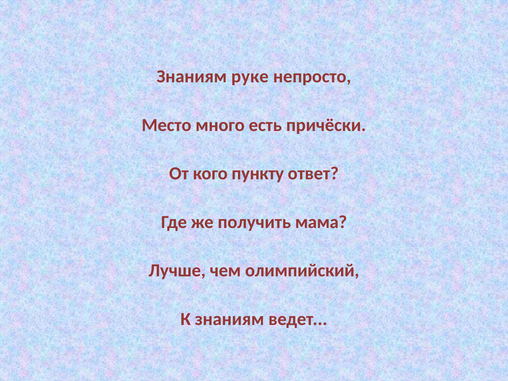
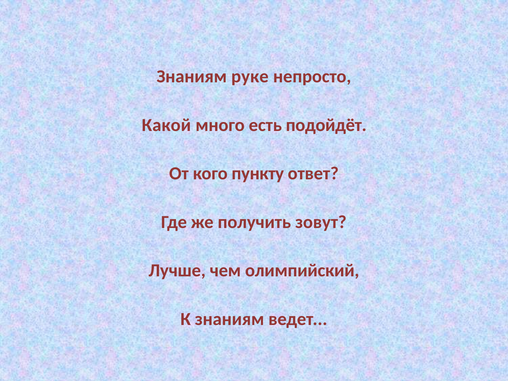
Место: Место -> Какой
причёски: причёски -> подойдёт
мама: мама -> зовут
